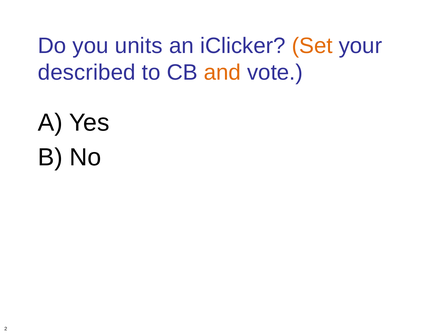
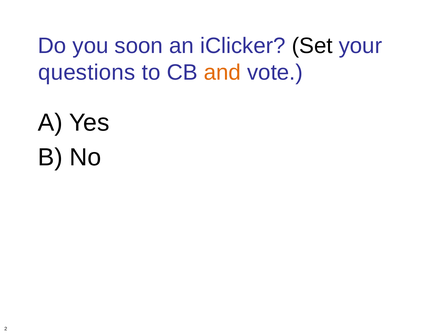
units: units -> soon
Set colour: orange -> black
described: described -> questions
